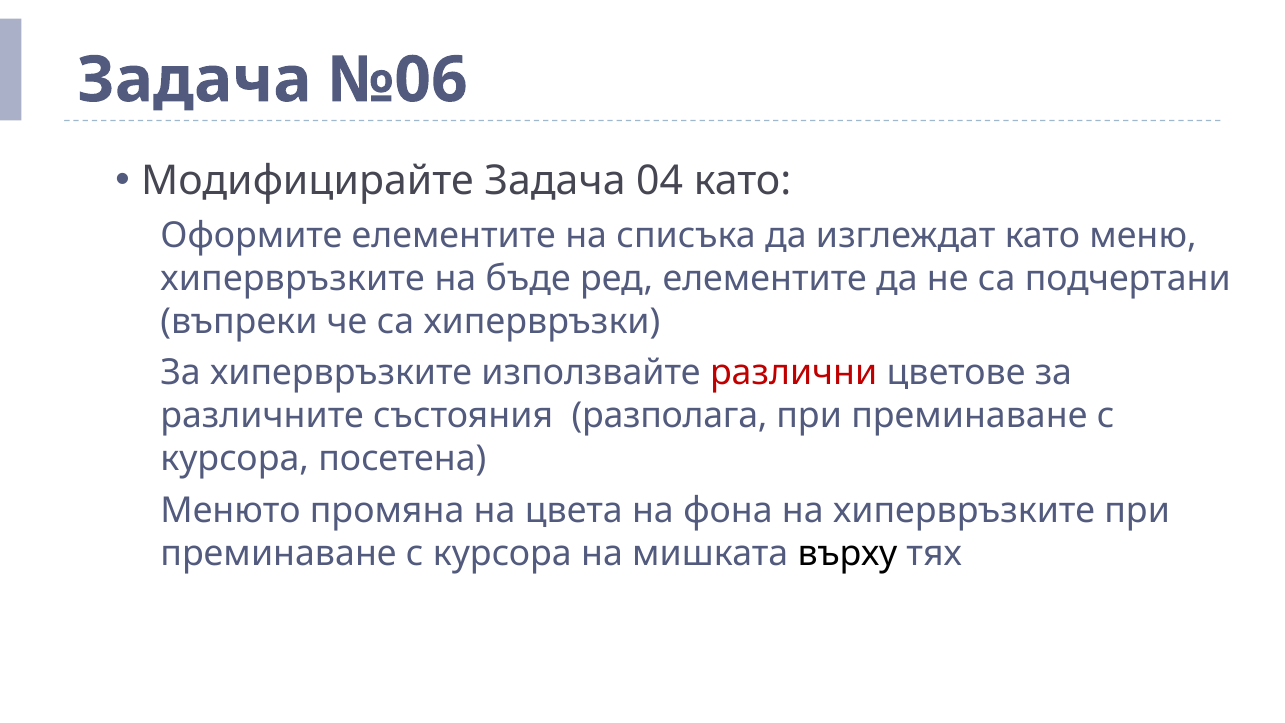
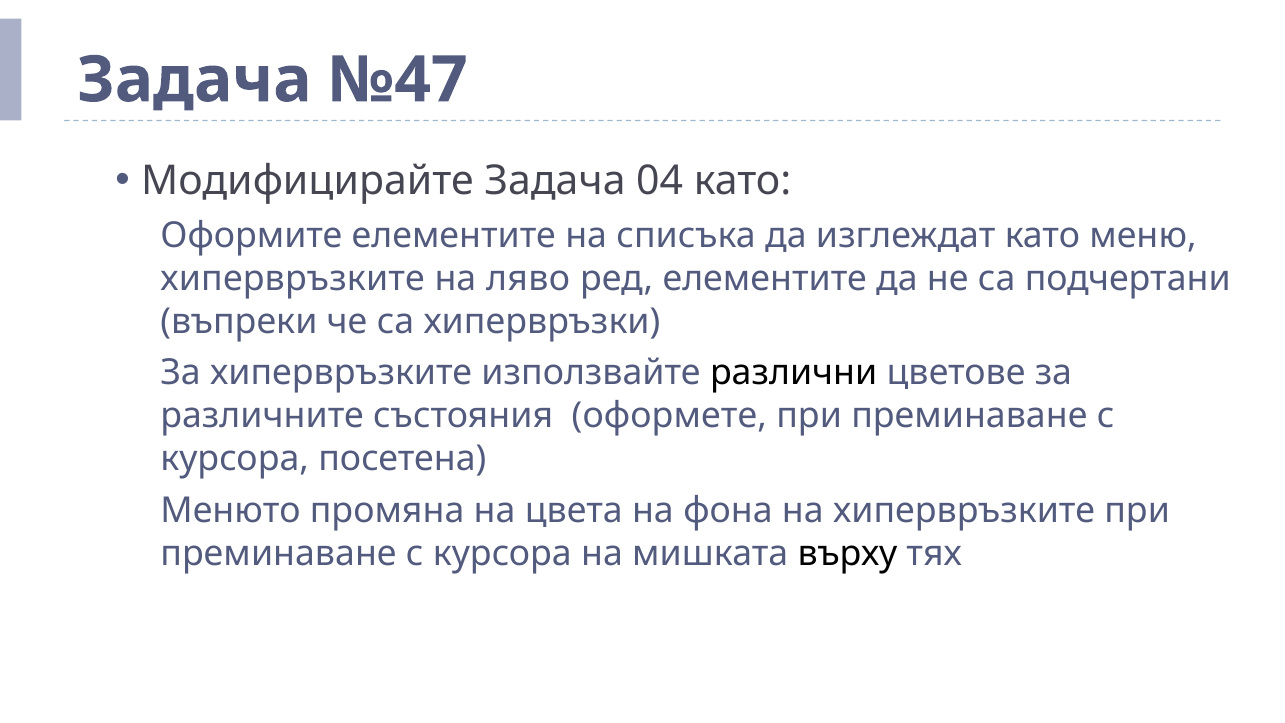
№06: №06 -> №47
бъде: бъде -> ляво
различни colour: red -> black
разполага: разполага -> оформете
